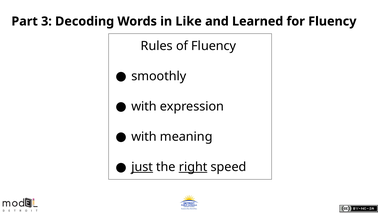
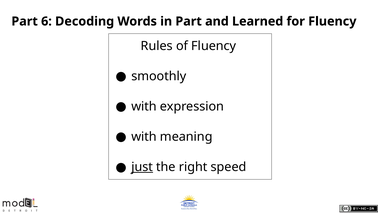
3: 3 -> 6
in Like: Like -> Part
right underline: present -> none
